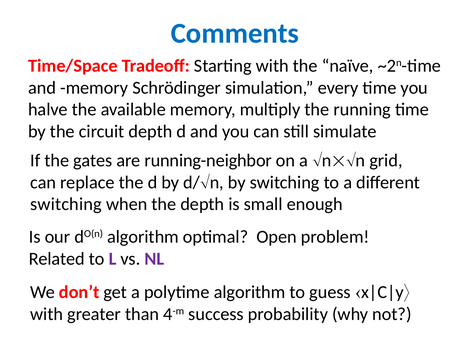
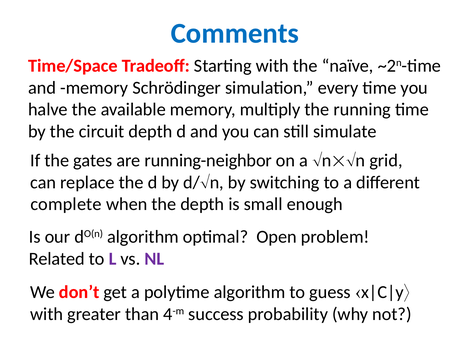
switching at (66, 205): switching -> complete
